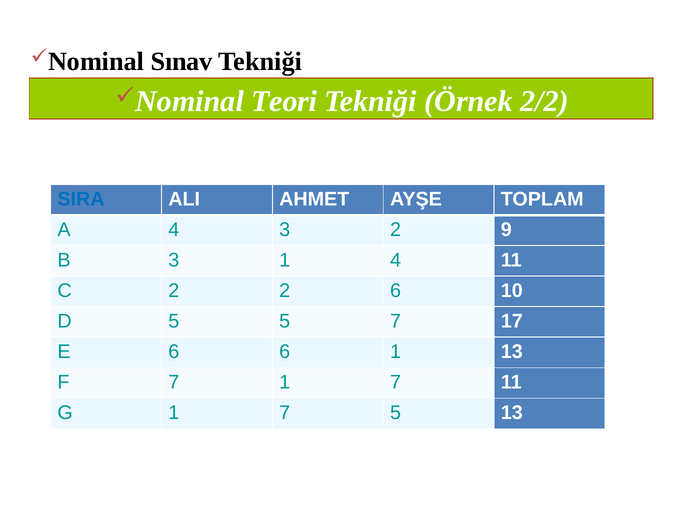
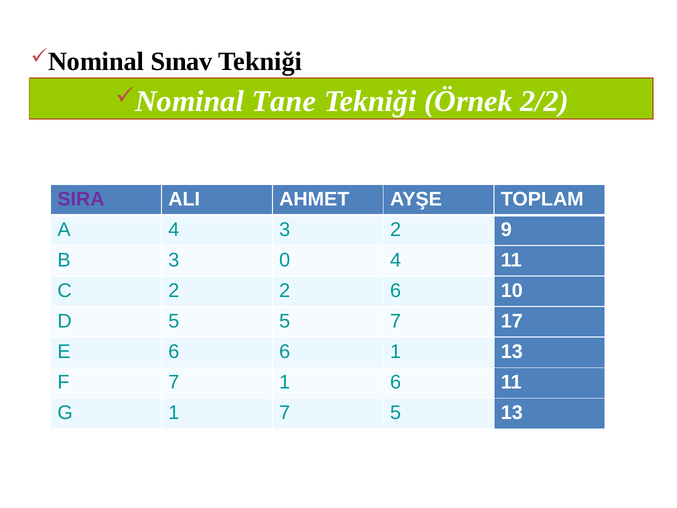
Teori: Teori -> Tane
SIRA colour: blue -> purple
3 1: 1 -> 0
7 1 7: 7 -> 6
